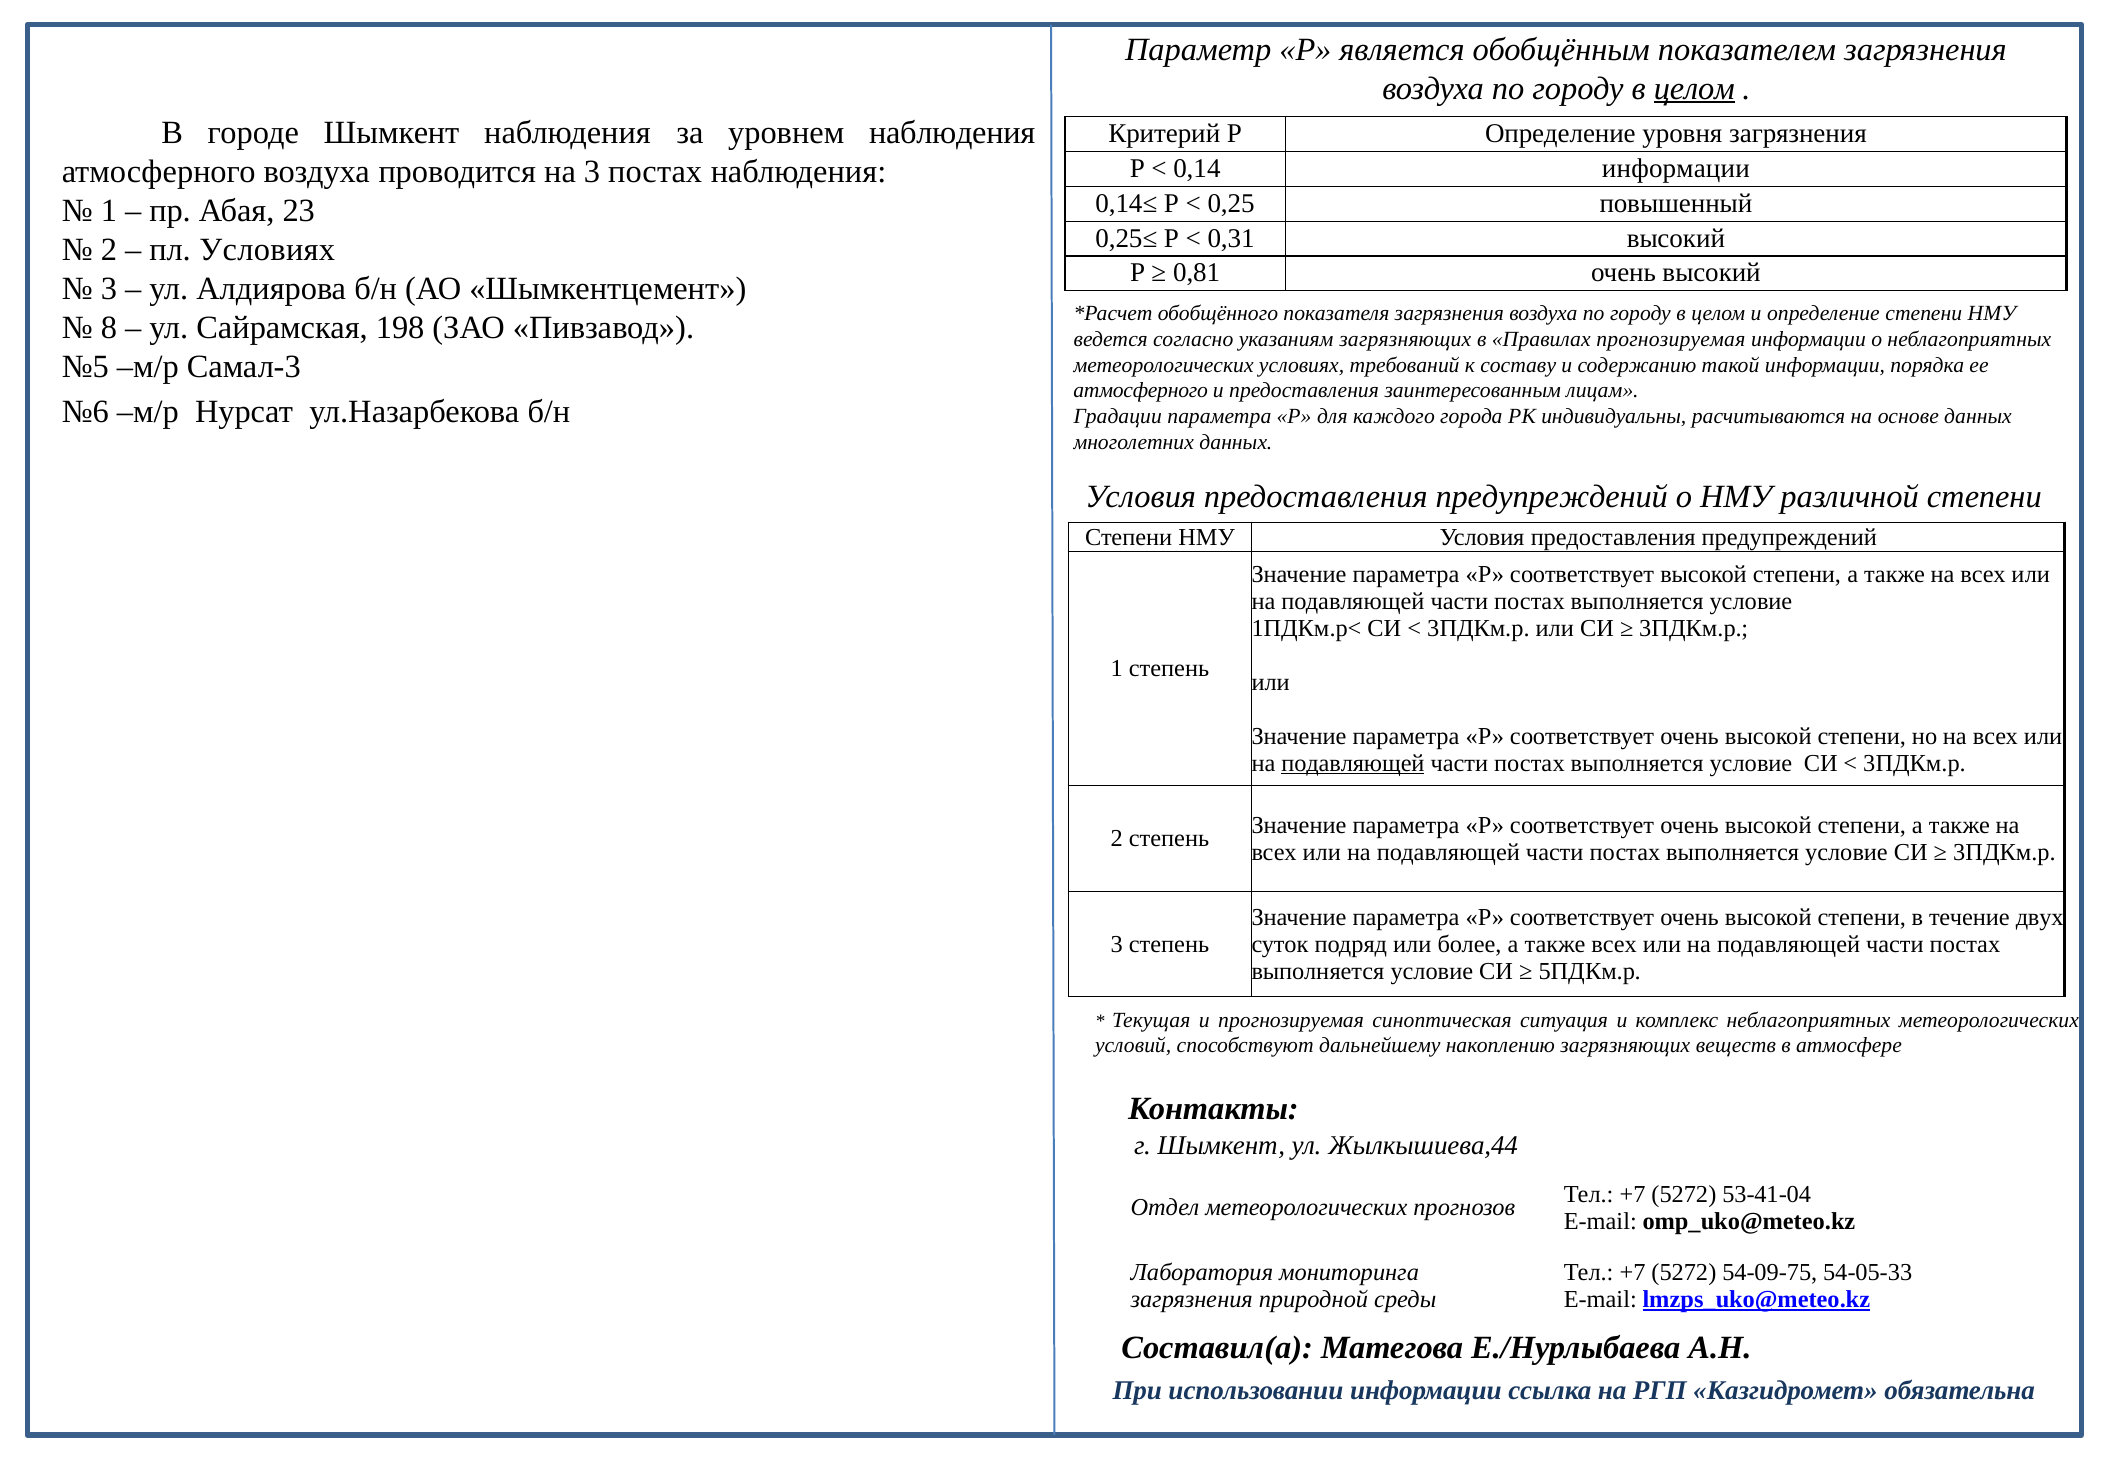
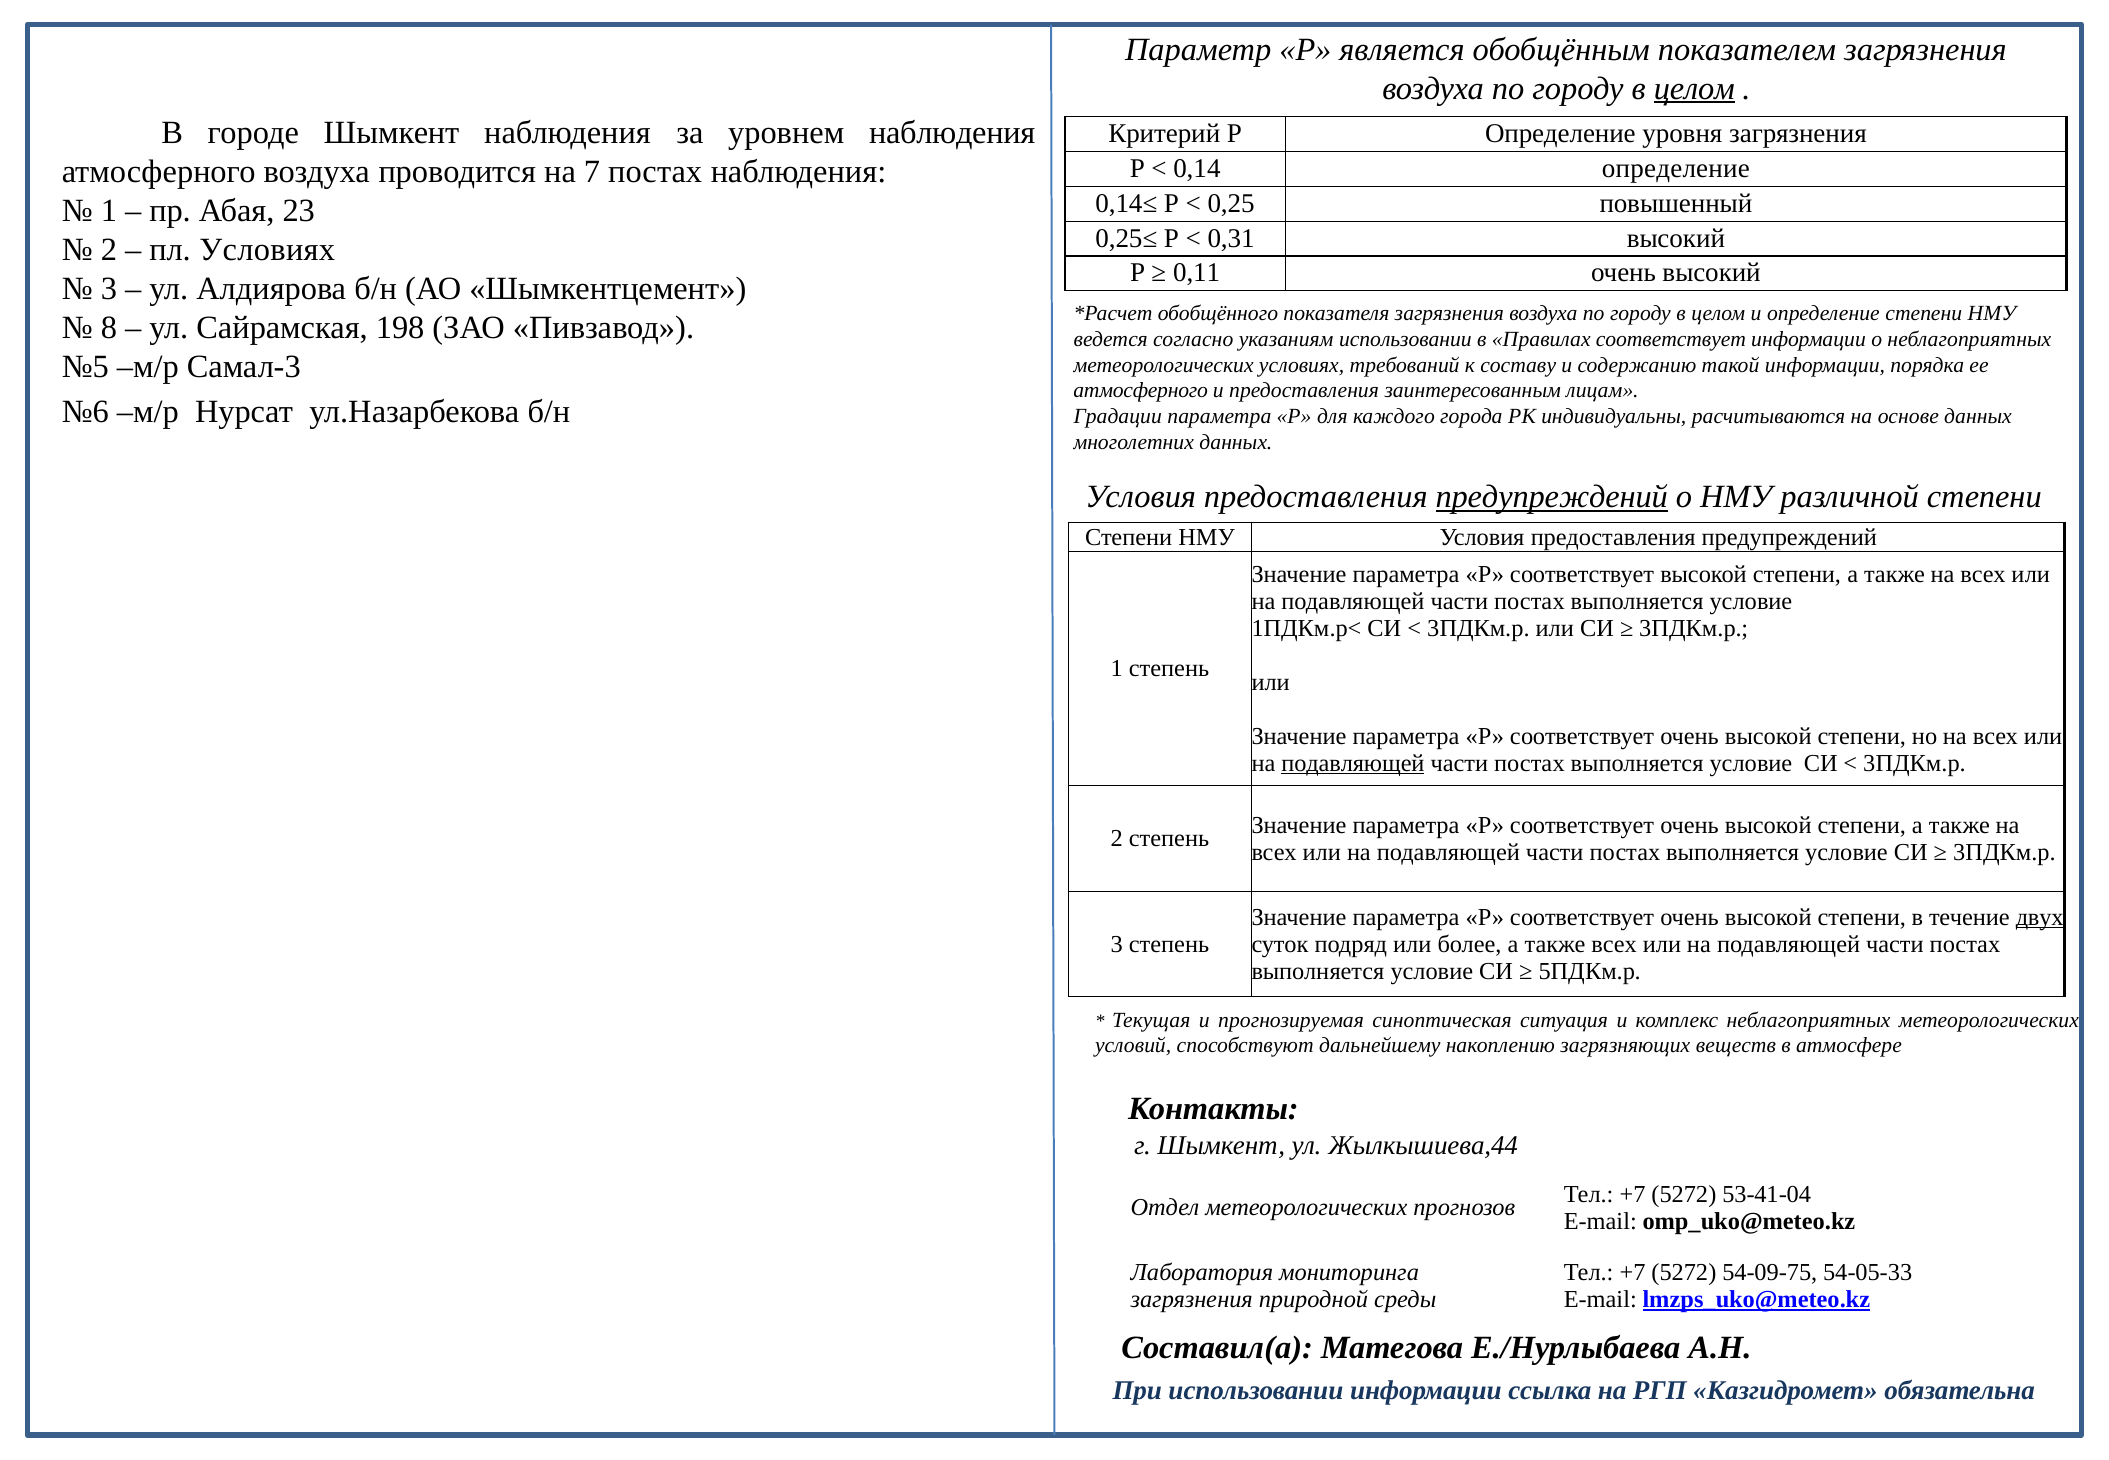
0,14 информации: информации -> определение
на 3: 3 -> 7
0,81: 0,81 -> 0,11
указаниям загрязняющих: загрязняющих -> использовании
Правилах прогнозируемая: прогнозируемая -> соответствует
предупреждений at (1552, 497) underline: none -> present
двух underline: none -> present
